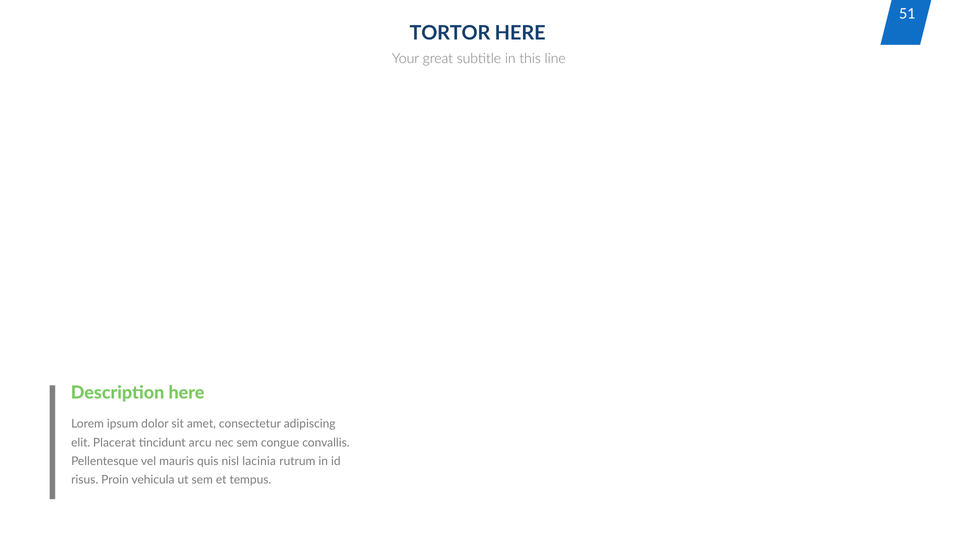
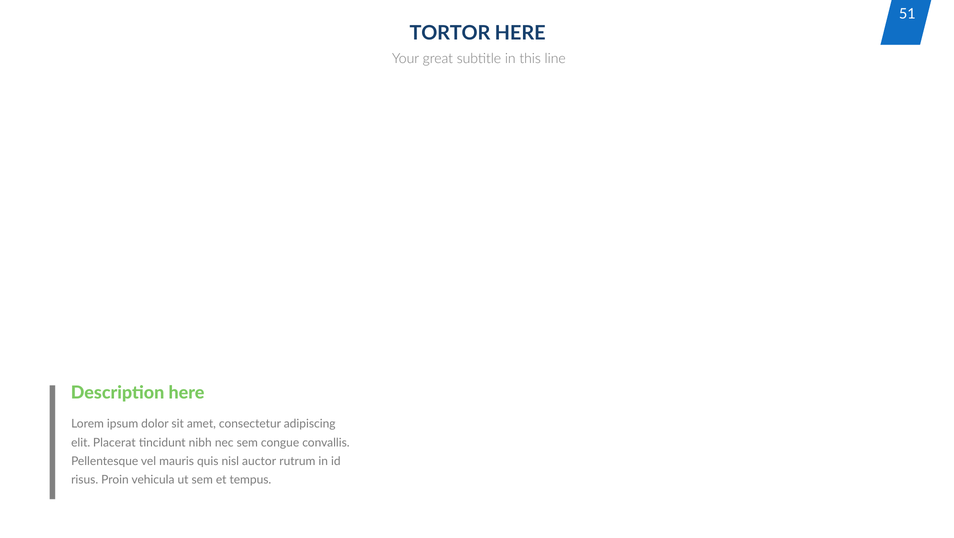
arcu: arcu -> nibh
lacinia: lacinia -> auctor
